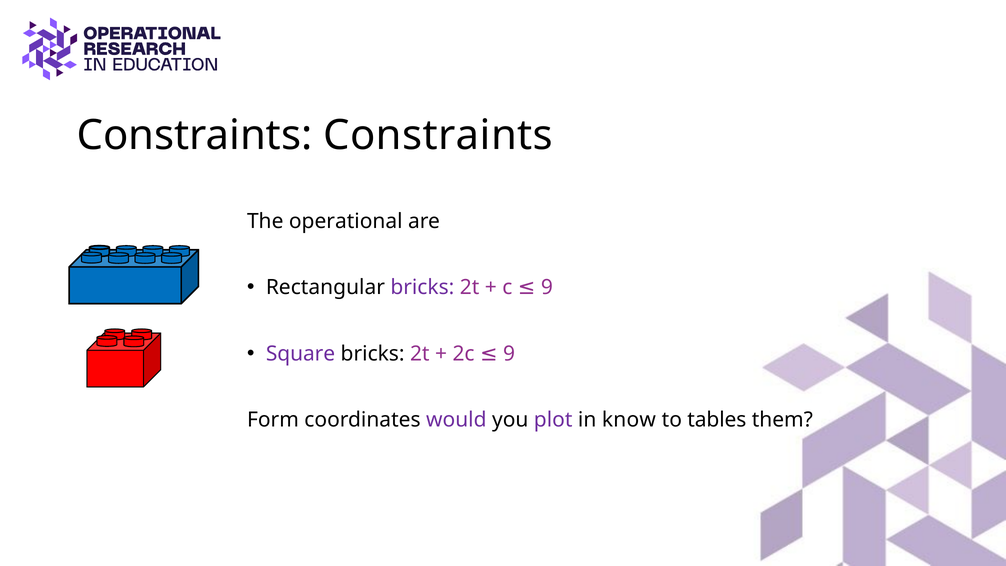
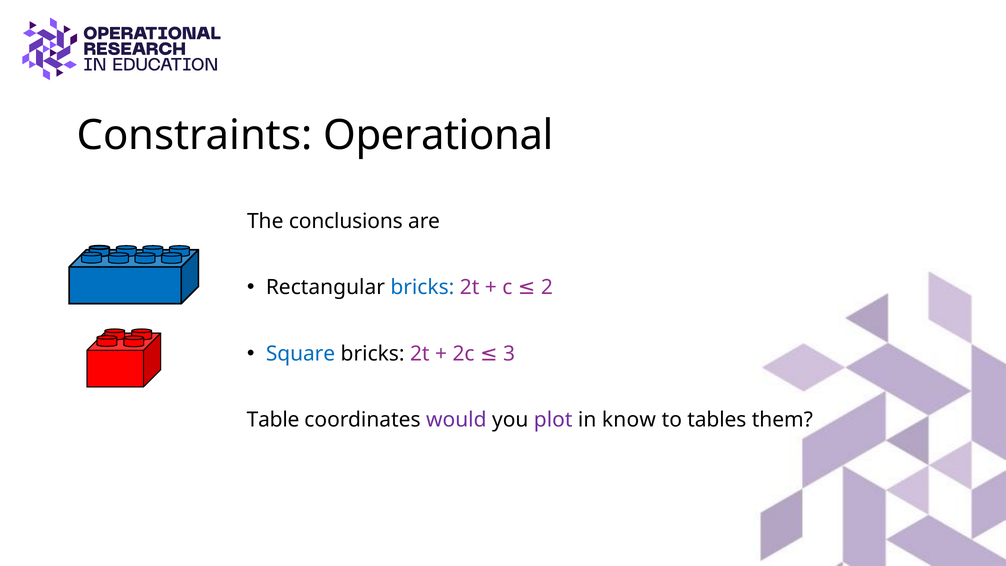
Constraints Constraints: Constraints -> Operational
operational: operational -> conclusions
bricks at (422, 287) colour: purple -> blue
c 9: 9 -> 2
Square colour: purple -> blue
2c 9: 9 -> 3
Form: Form -> Table
